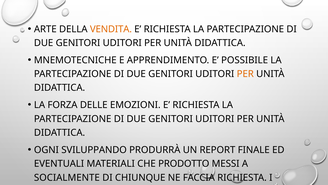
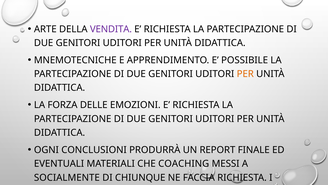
VENDITA colour: orange -> purple
SVILUPPANDO: SVILUPPANDO -> CONCLUSIONI
PRODOTTO: PRODOTTO -> COACHING
